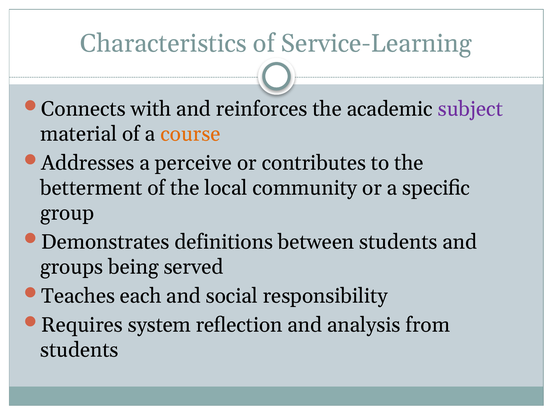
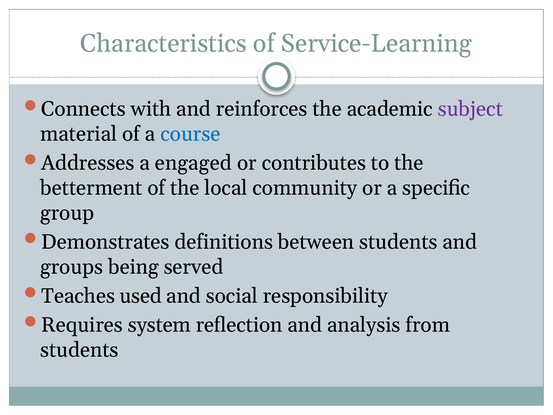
course colour: orange -> blue
perceive: perceive -> engaged
each: each -> used
